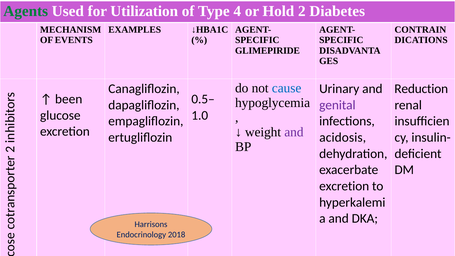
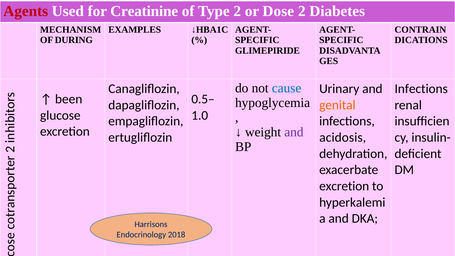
Agents colour: green -> red
Utilization: Utilization -> Creatinine
Type 4: 4 -> 2
Hold: Hold -> Dose
EVENTS: EVENTS -> DURING
Reduction at (421, 89): Reduction -> Infections
genital colour: purple -> orange
